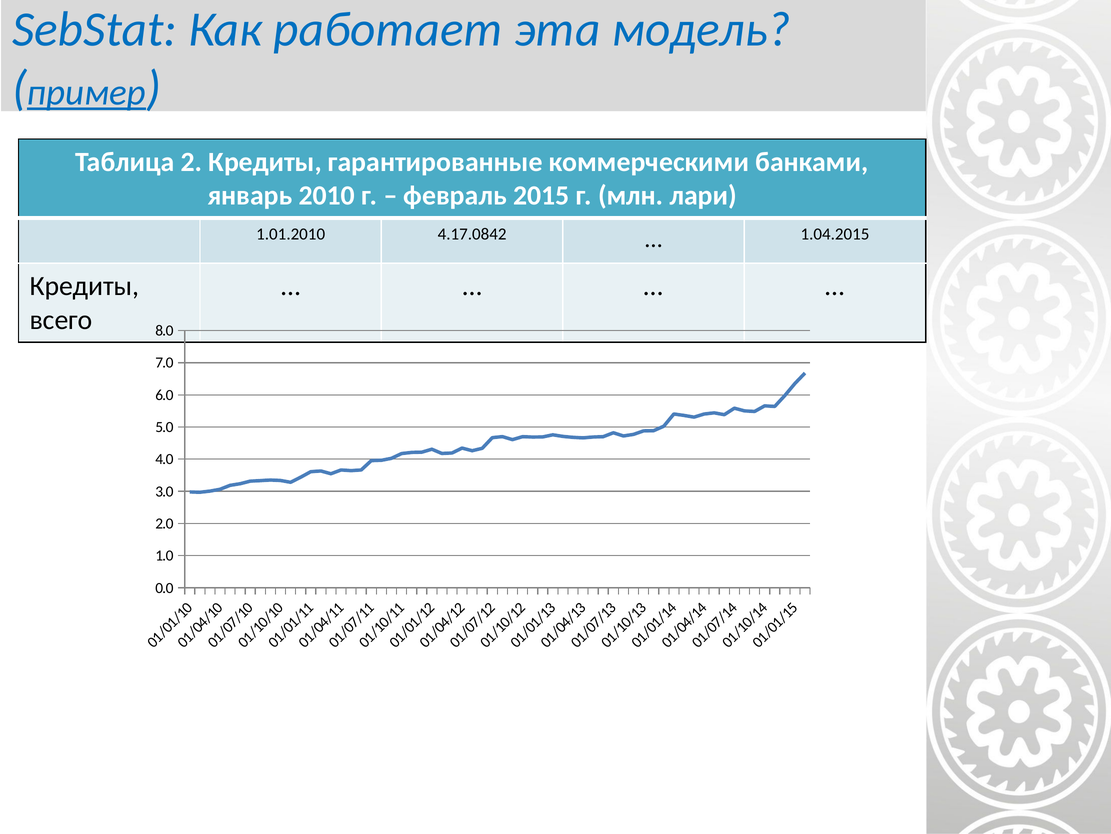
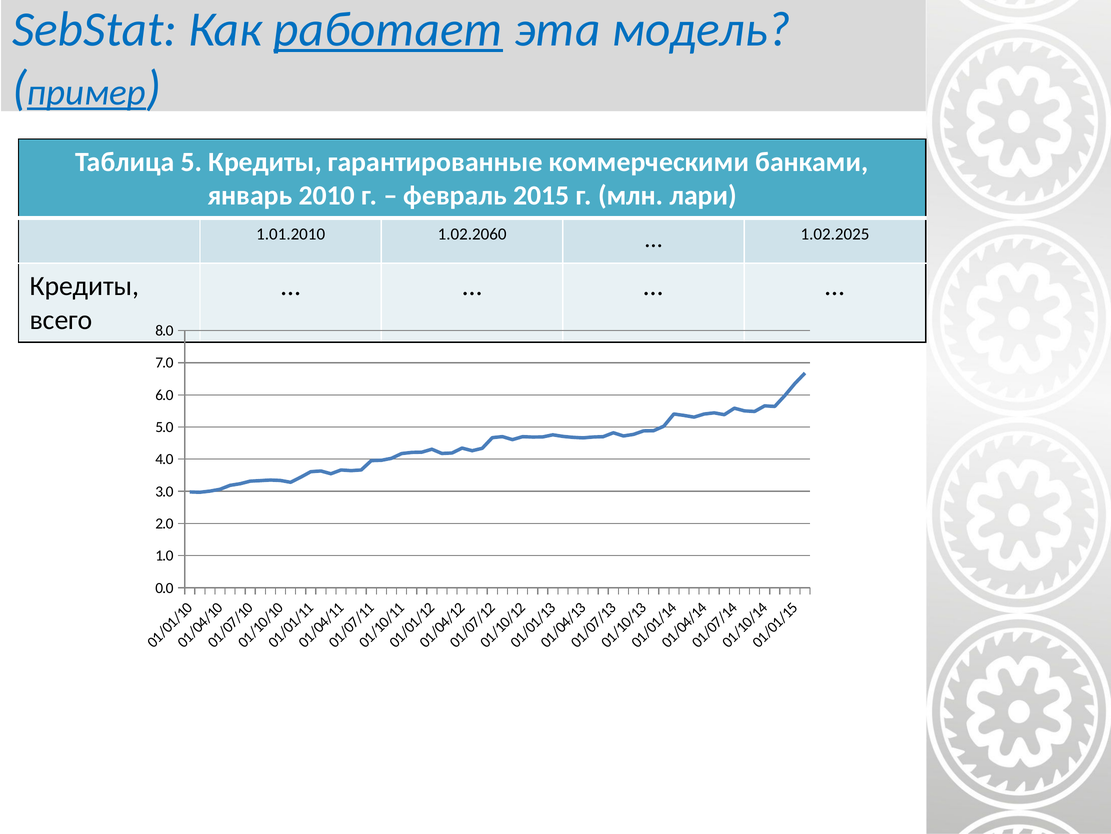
работает underline: none -> present
Таблица 2: 2 -> 5
4.17.0842: 4.17.0842 -> 1.02.2060
1.04.2015: 1.04.2015 -> 1.02.2025
